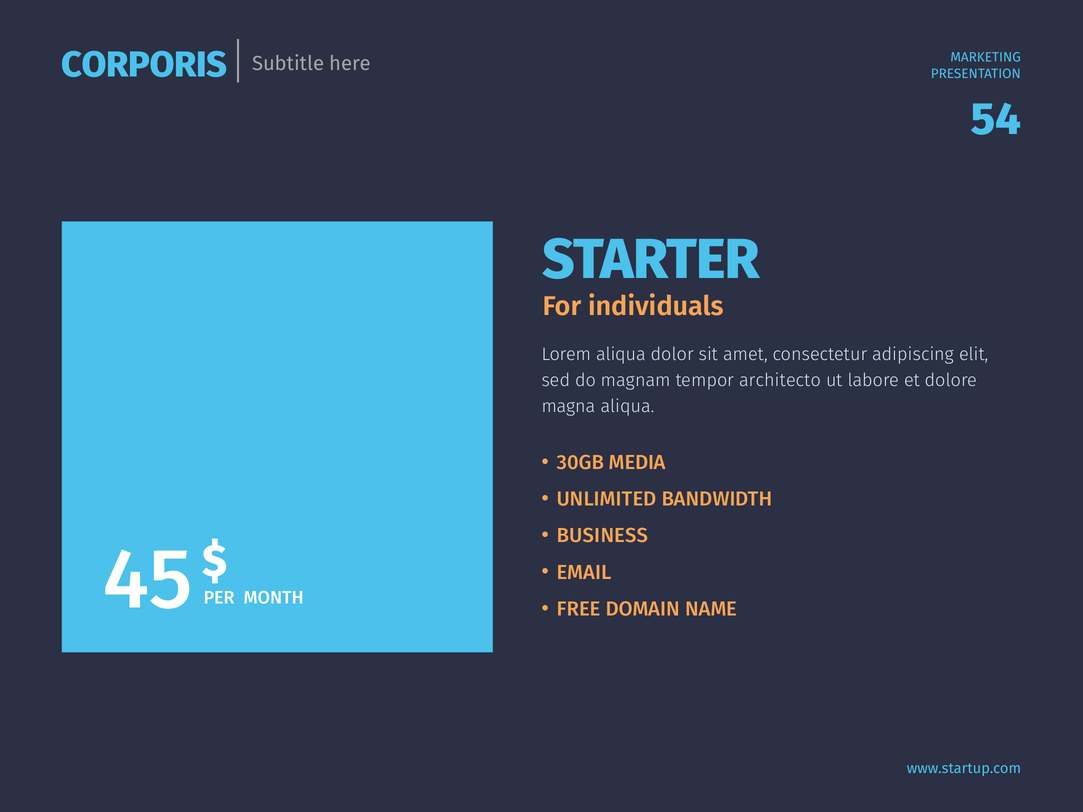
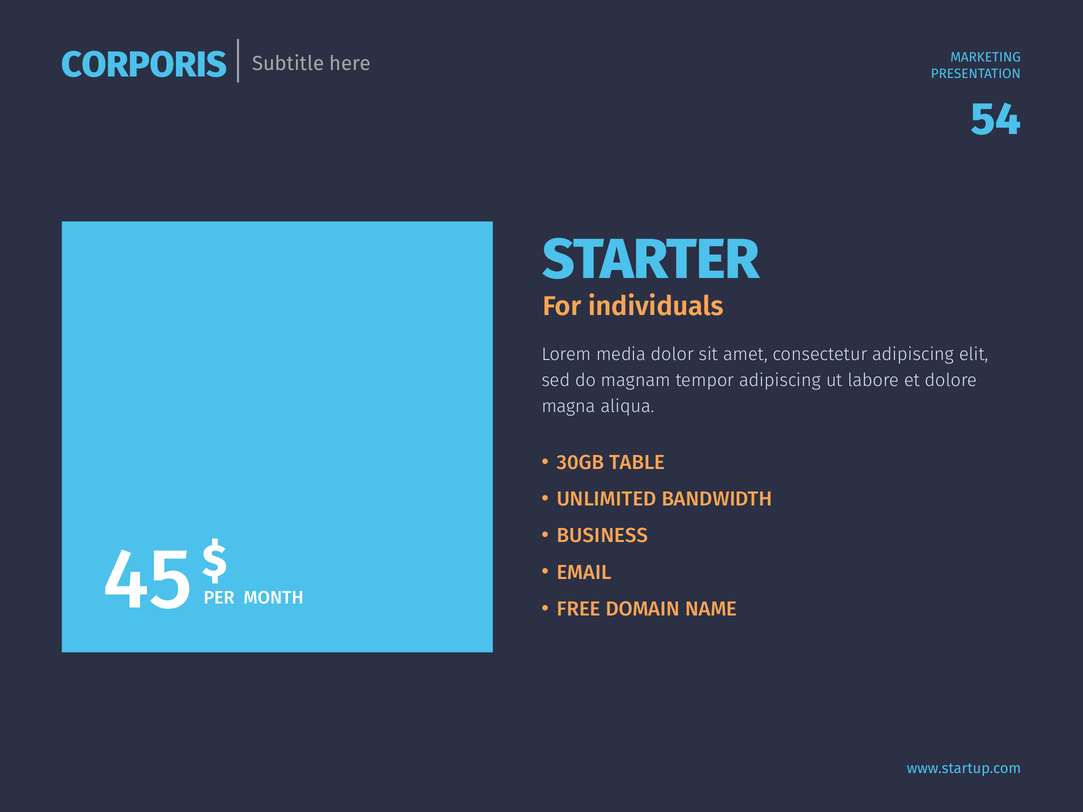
Lorem aliqua: aliqua -> media
tempor architecto: architecto -> adipiscing
MEDIA: MEDIA -> TABLE
